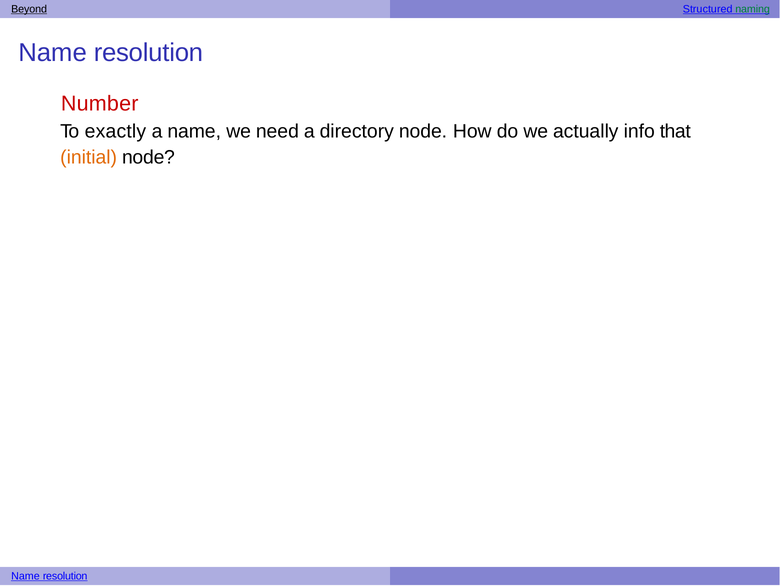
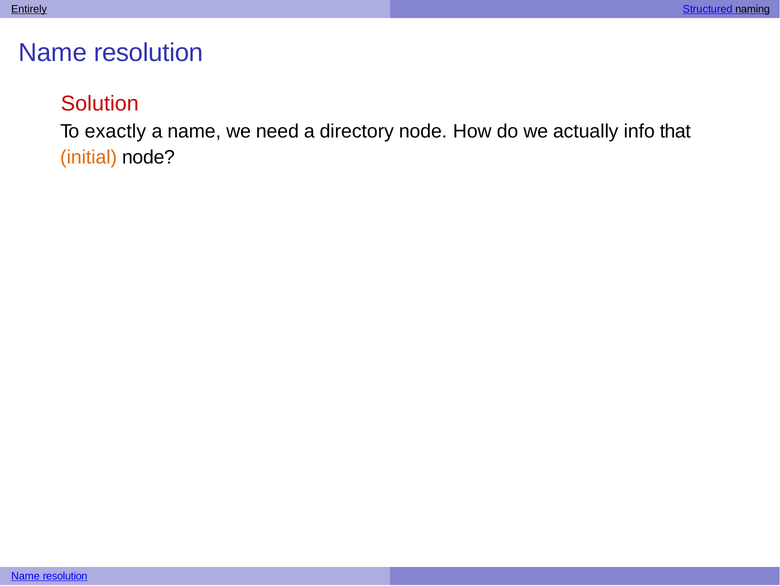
Beyond: Beyond -> Entirely
naming colour: green -> black
Number: Number -> Solution
